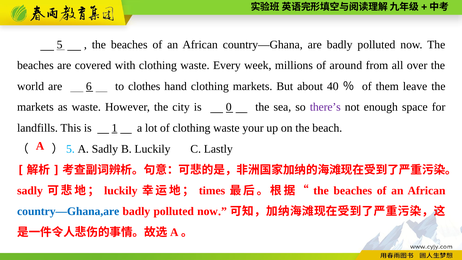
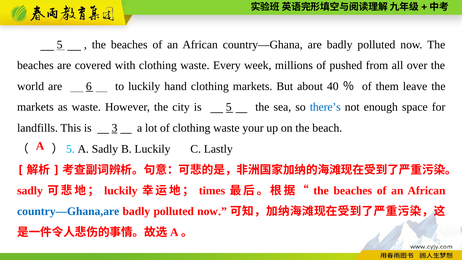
around: around -> pushed
to clothes: clothes -> luckily
is 0: 0 -> 5
there’s colour: purple -> blue
1: 1 -> 3
